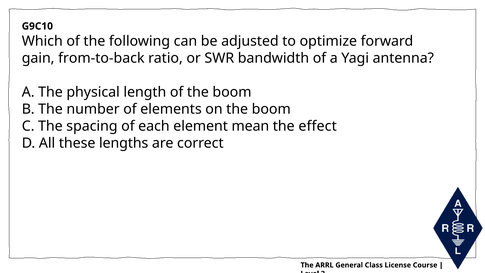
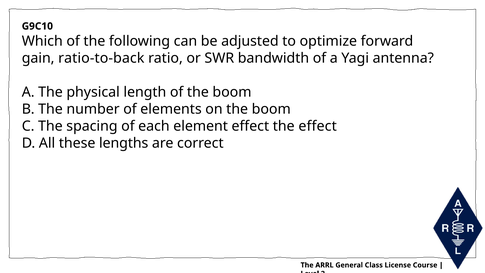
from-to-back: from-to-back -> ratio-to-back
element mean: mean -> effect
